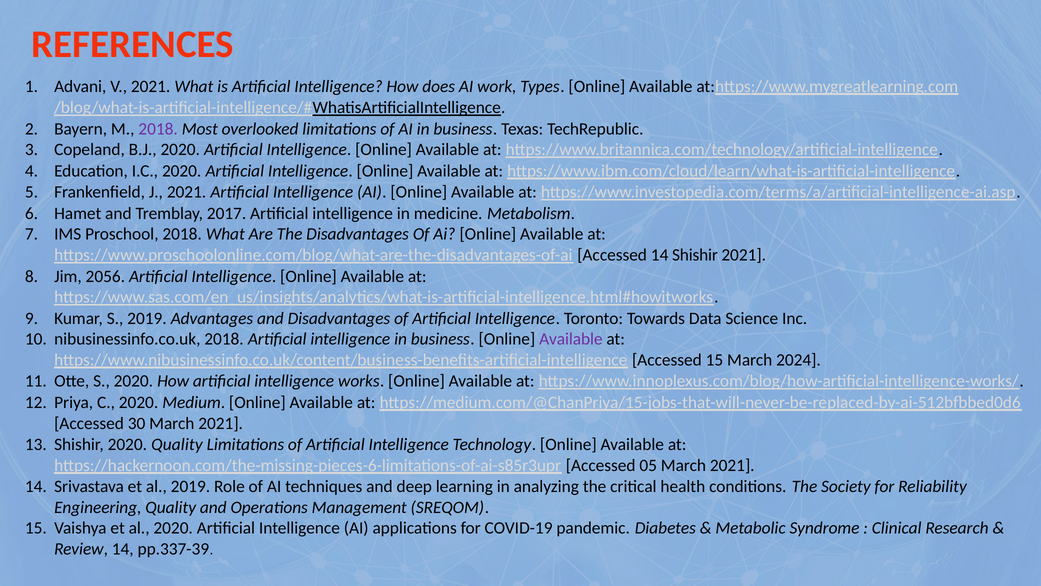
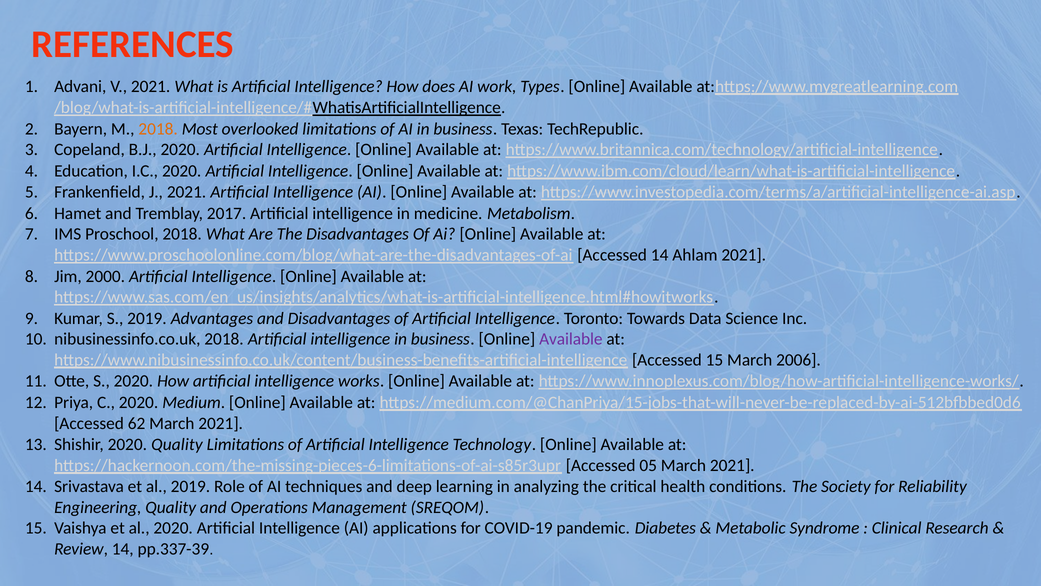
2018 at (158, 129) colour: purple -> orange
14 Shishir: Shishir -> Ahlam
2056: 2056 -> 2000
2024: 2024 -> 2006
30: 30 -> 62
